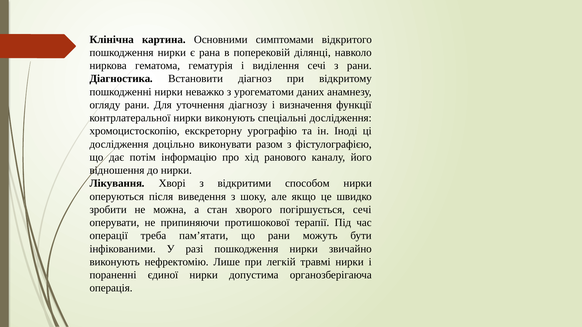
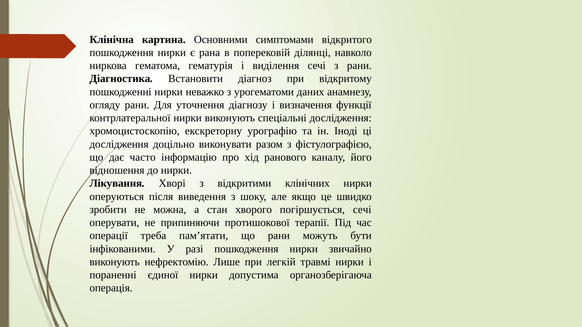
потім: потім -> часто
способом: способом -> клінічних
